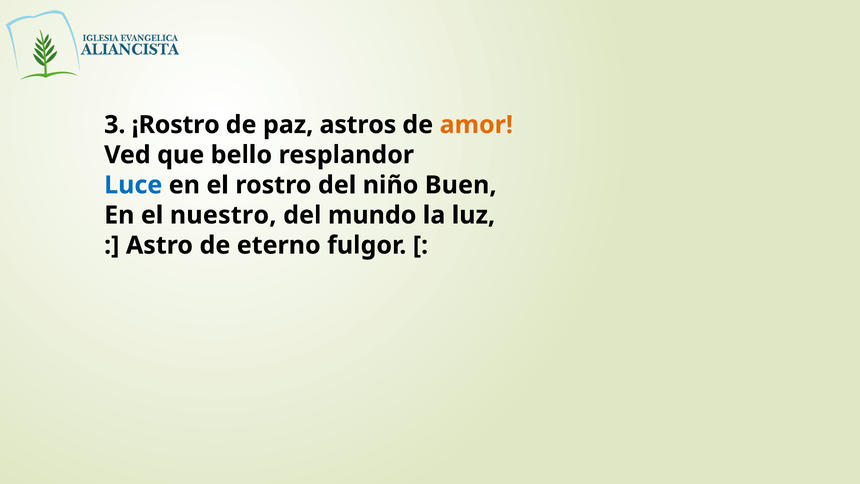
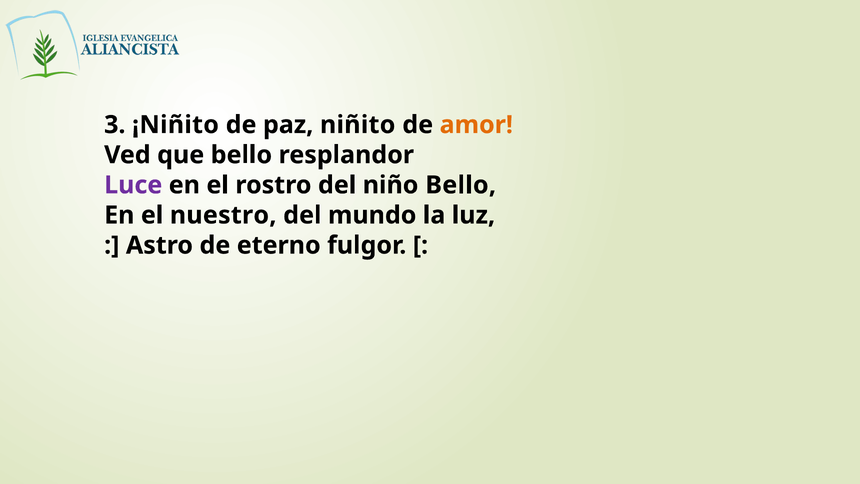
¡Rostro: ¡Rostro -> ¡Niñito
astros: astros -> niñito
Luce colour: blue -> purple
niño Buen: Buen -> Bello
